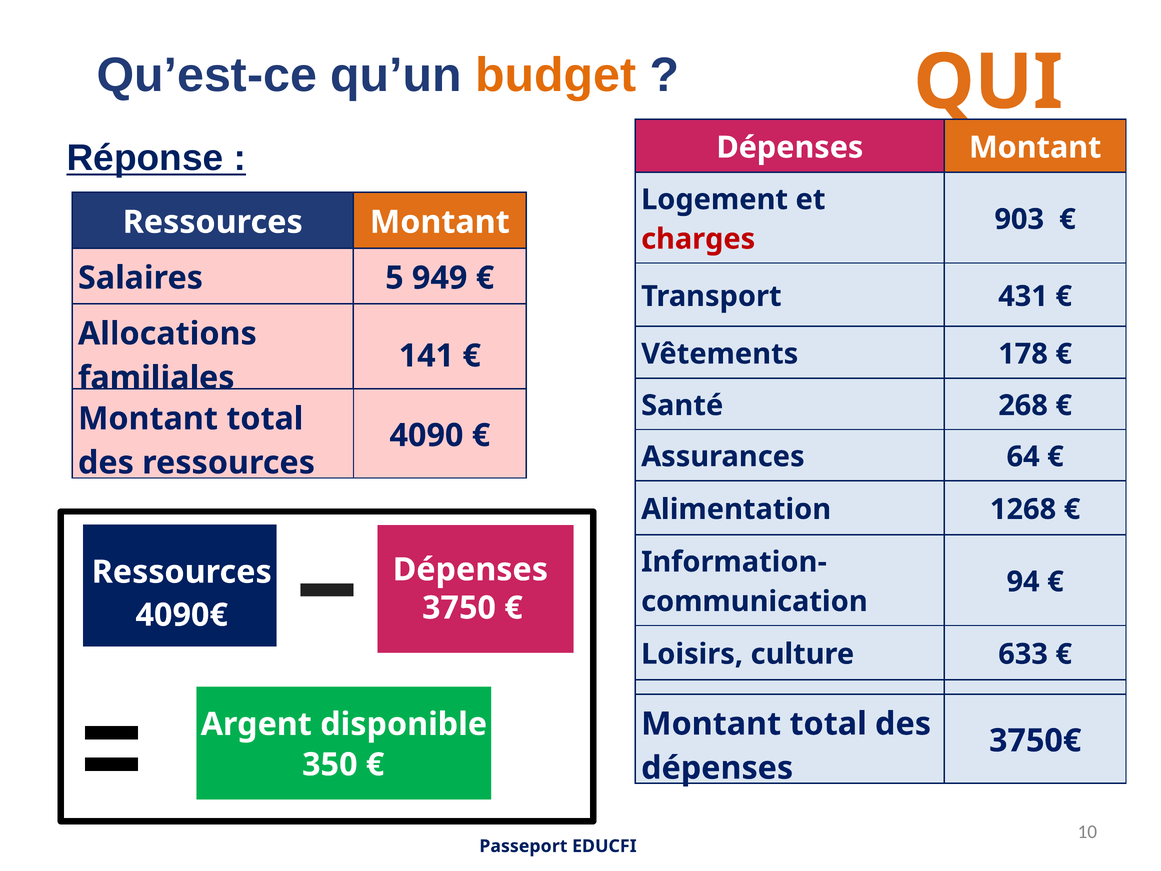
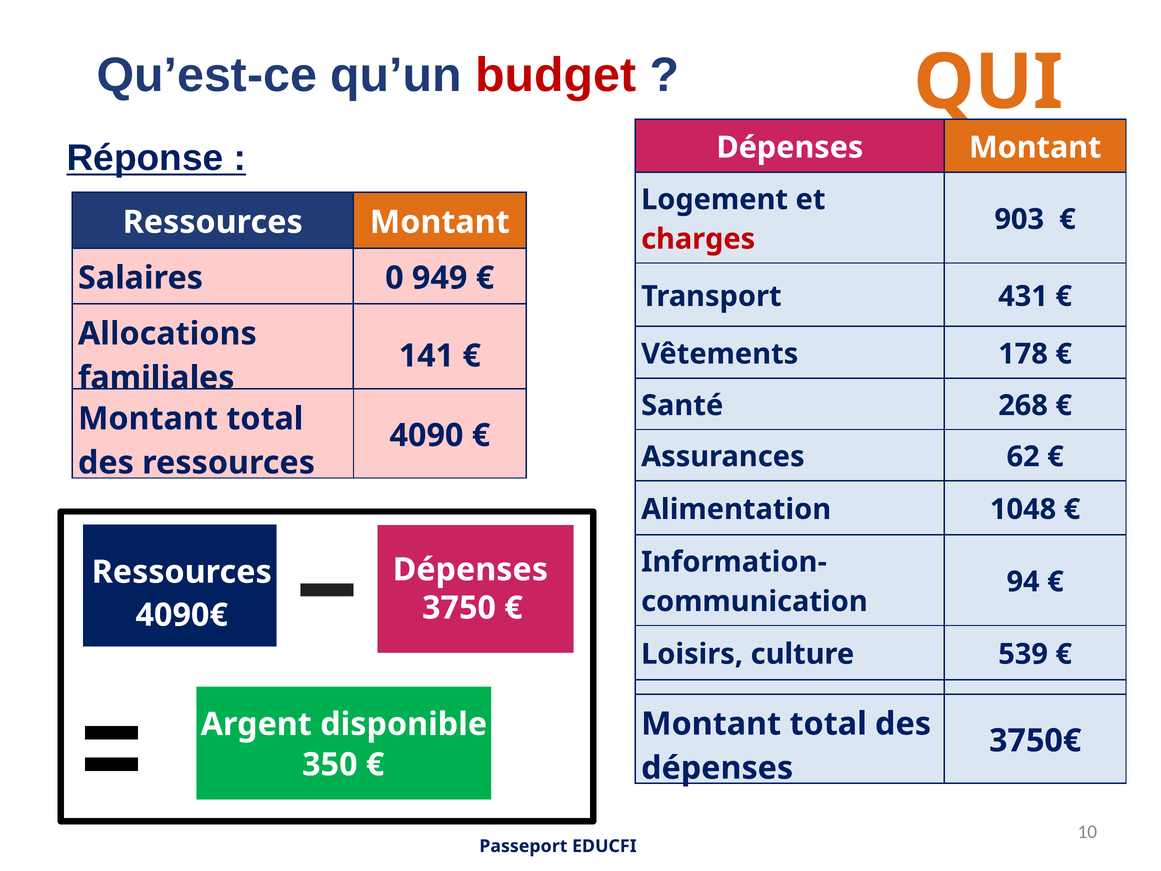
budget colour: orange -> red
5: 5 -> 0
64: 64 -> 62
1268: 1268 -> 1048
633: 633 -> 539
